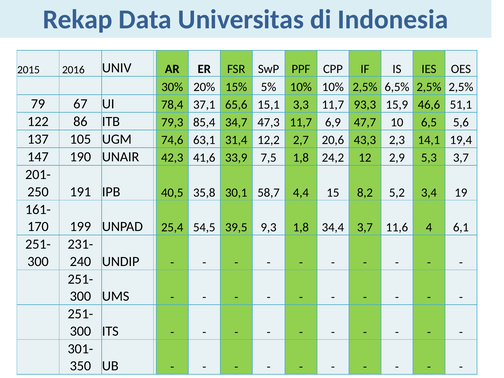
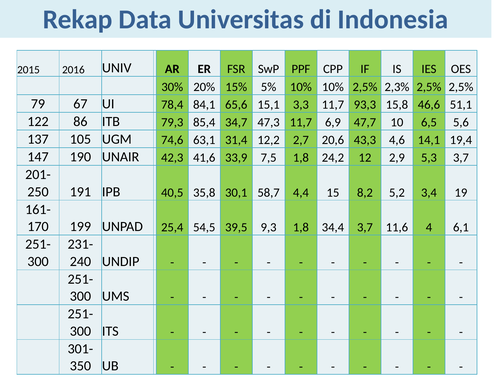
6,5%: 6,5% -> 2,3%
37,1: 37,1 -> 84,1
15,9: 15,9 -> 15,8
2,3: 2,3 -> 4,6
